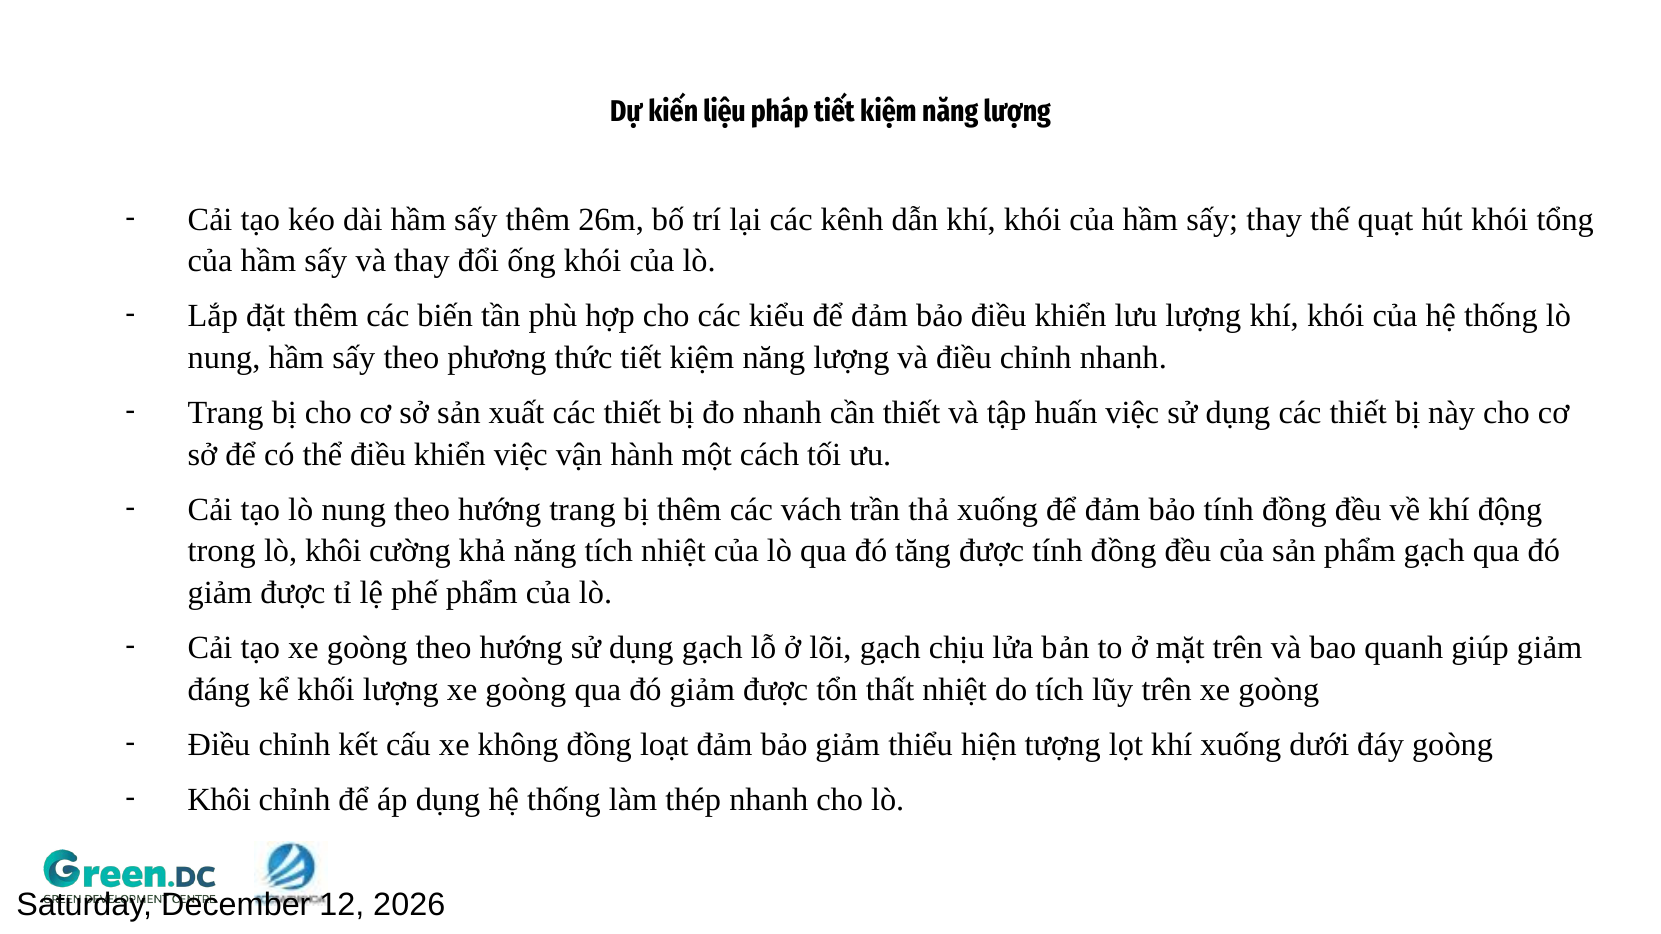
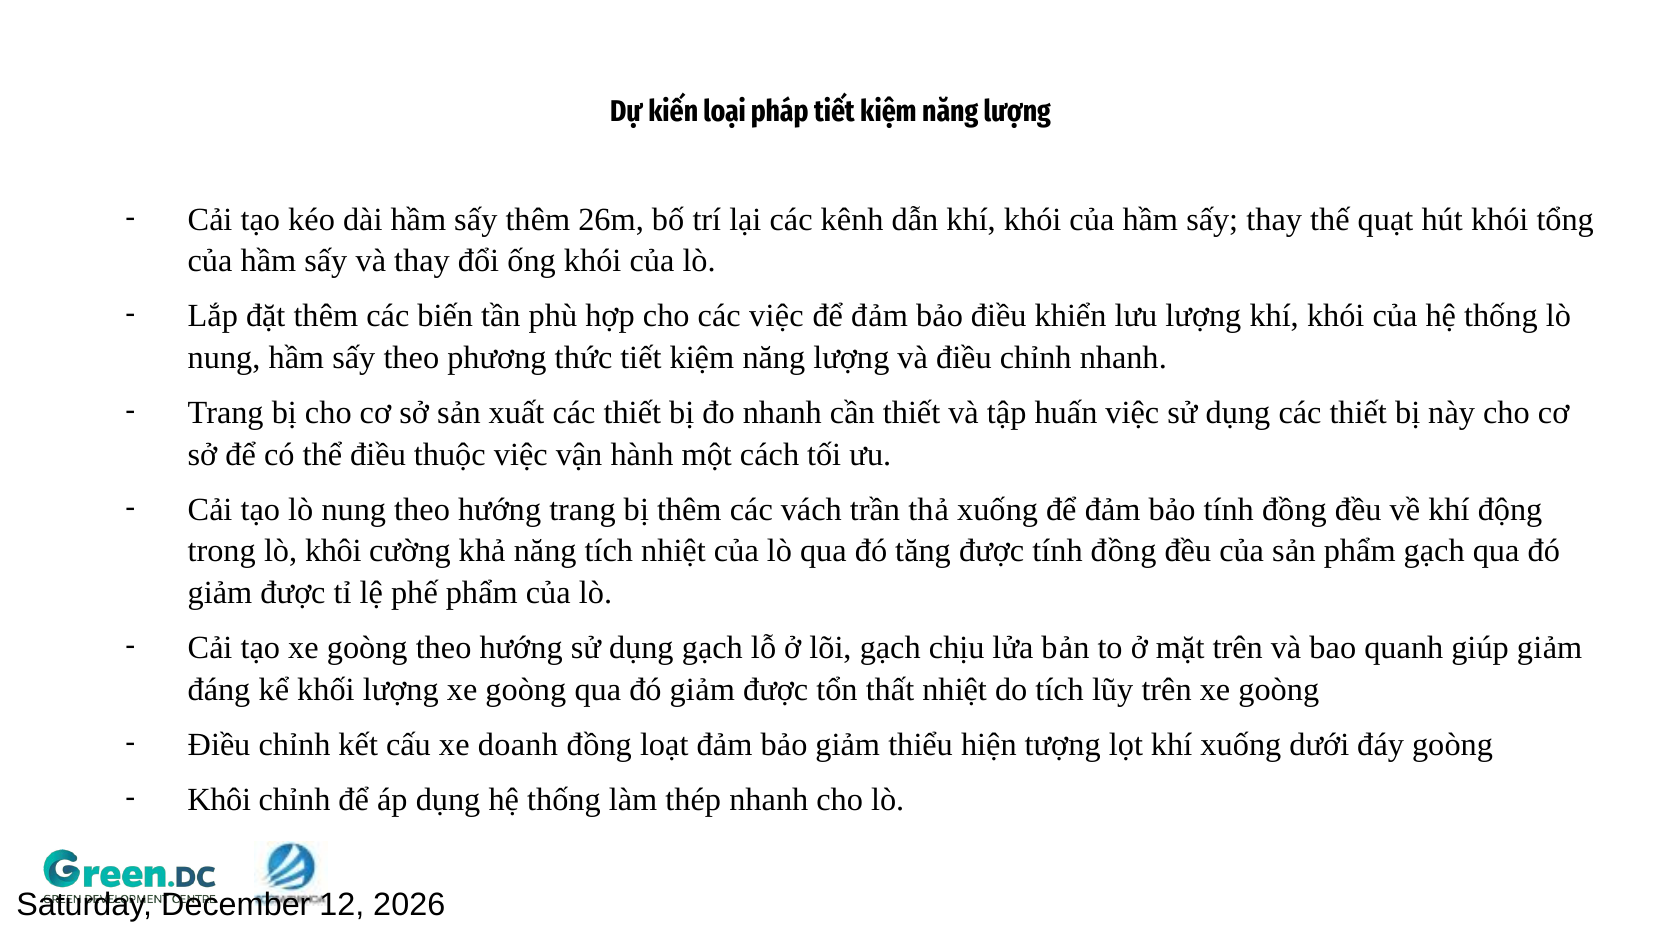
liệu: liệu -> loại
các kiểu: kiểu -> việc
thể điều khiển: khiển -> thuộc
không: không -> doanh
